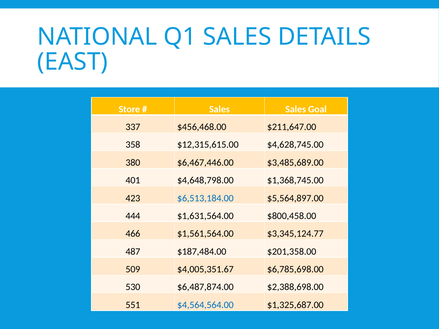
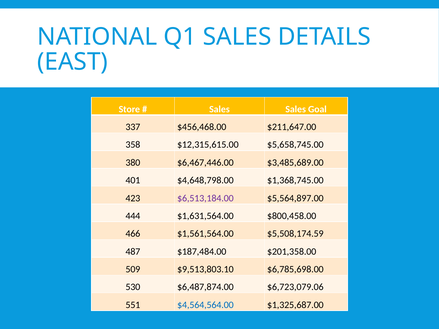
$4,628,745.00: $4,628,745.00 -> $5,658,745.00
$6,513,184.00 colour: blue -> purple
$3,345,124.77: $3,345,124.77 -> $5,508,174.59
$4,005,351.67: $4,005,351.67 -> $9,513,803.10
$2,388,698.00: $2,388,698.00 -> $6,723,079.06
